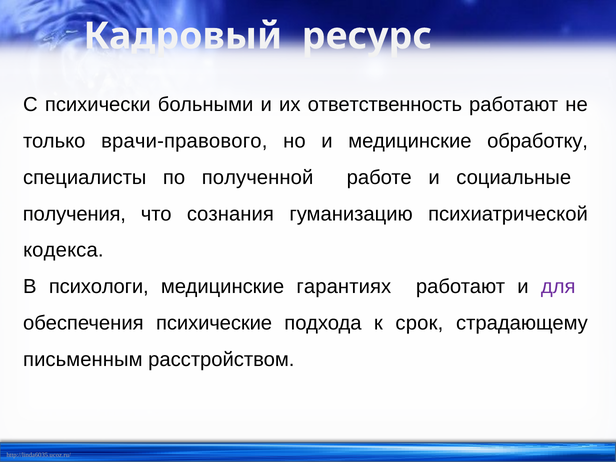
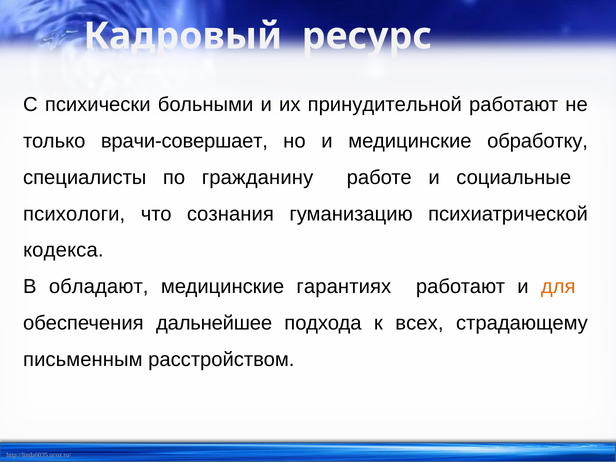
ответственность: ответственность -> принудительной
врачи-правового: врачи-правового -> врачи-совершает
полученной: полученной -> гражданину
получения: получения -> психологи
психологи: психологи -> обладают
для colour: purple -> orange
психические: психические -> дальнейшее
срок: срок -> всех
